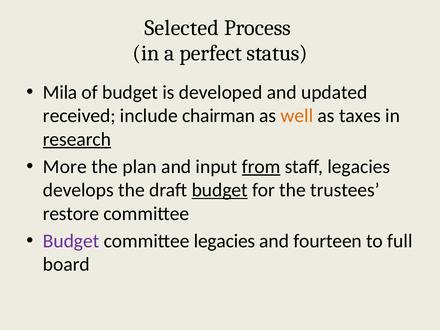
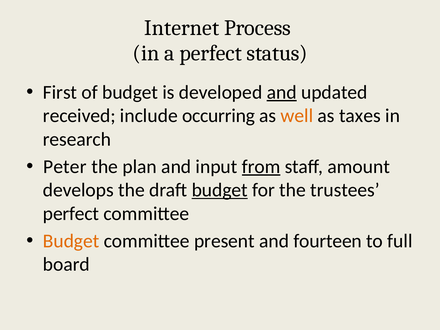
Selected: Selected -> Internet
Mila: Mila -> First
and at (282, 92) underline: none -> present
chairman: chairman -> occurring
research underline: present -> none
More: More -> Peter
staff legacies: legacies -> amount
restore at (71, 214): restore -> perfect
Budget at (71, 241) colour: purple -> orange
committee legacies: legacies -> present
